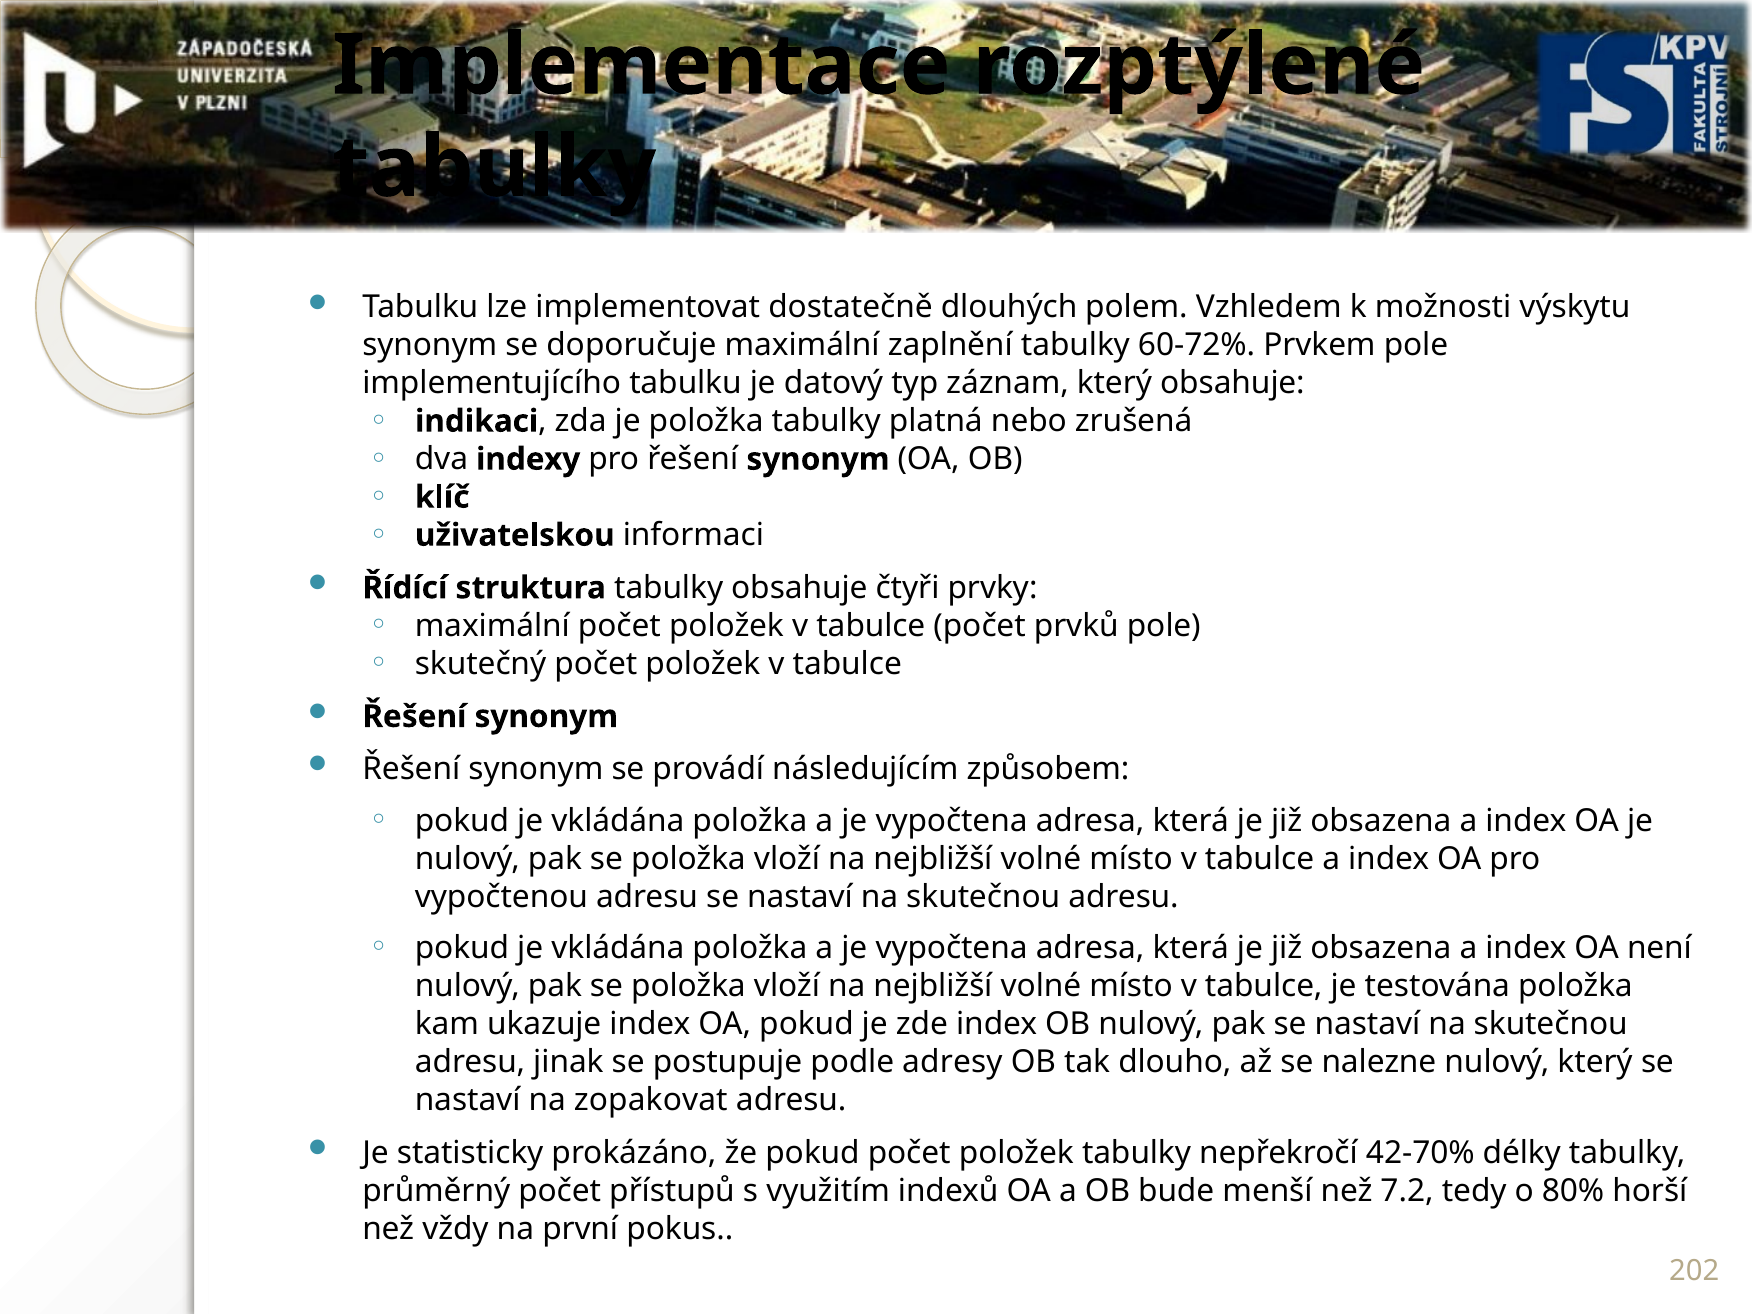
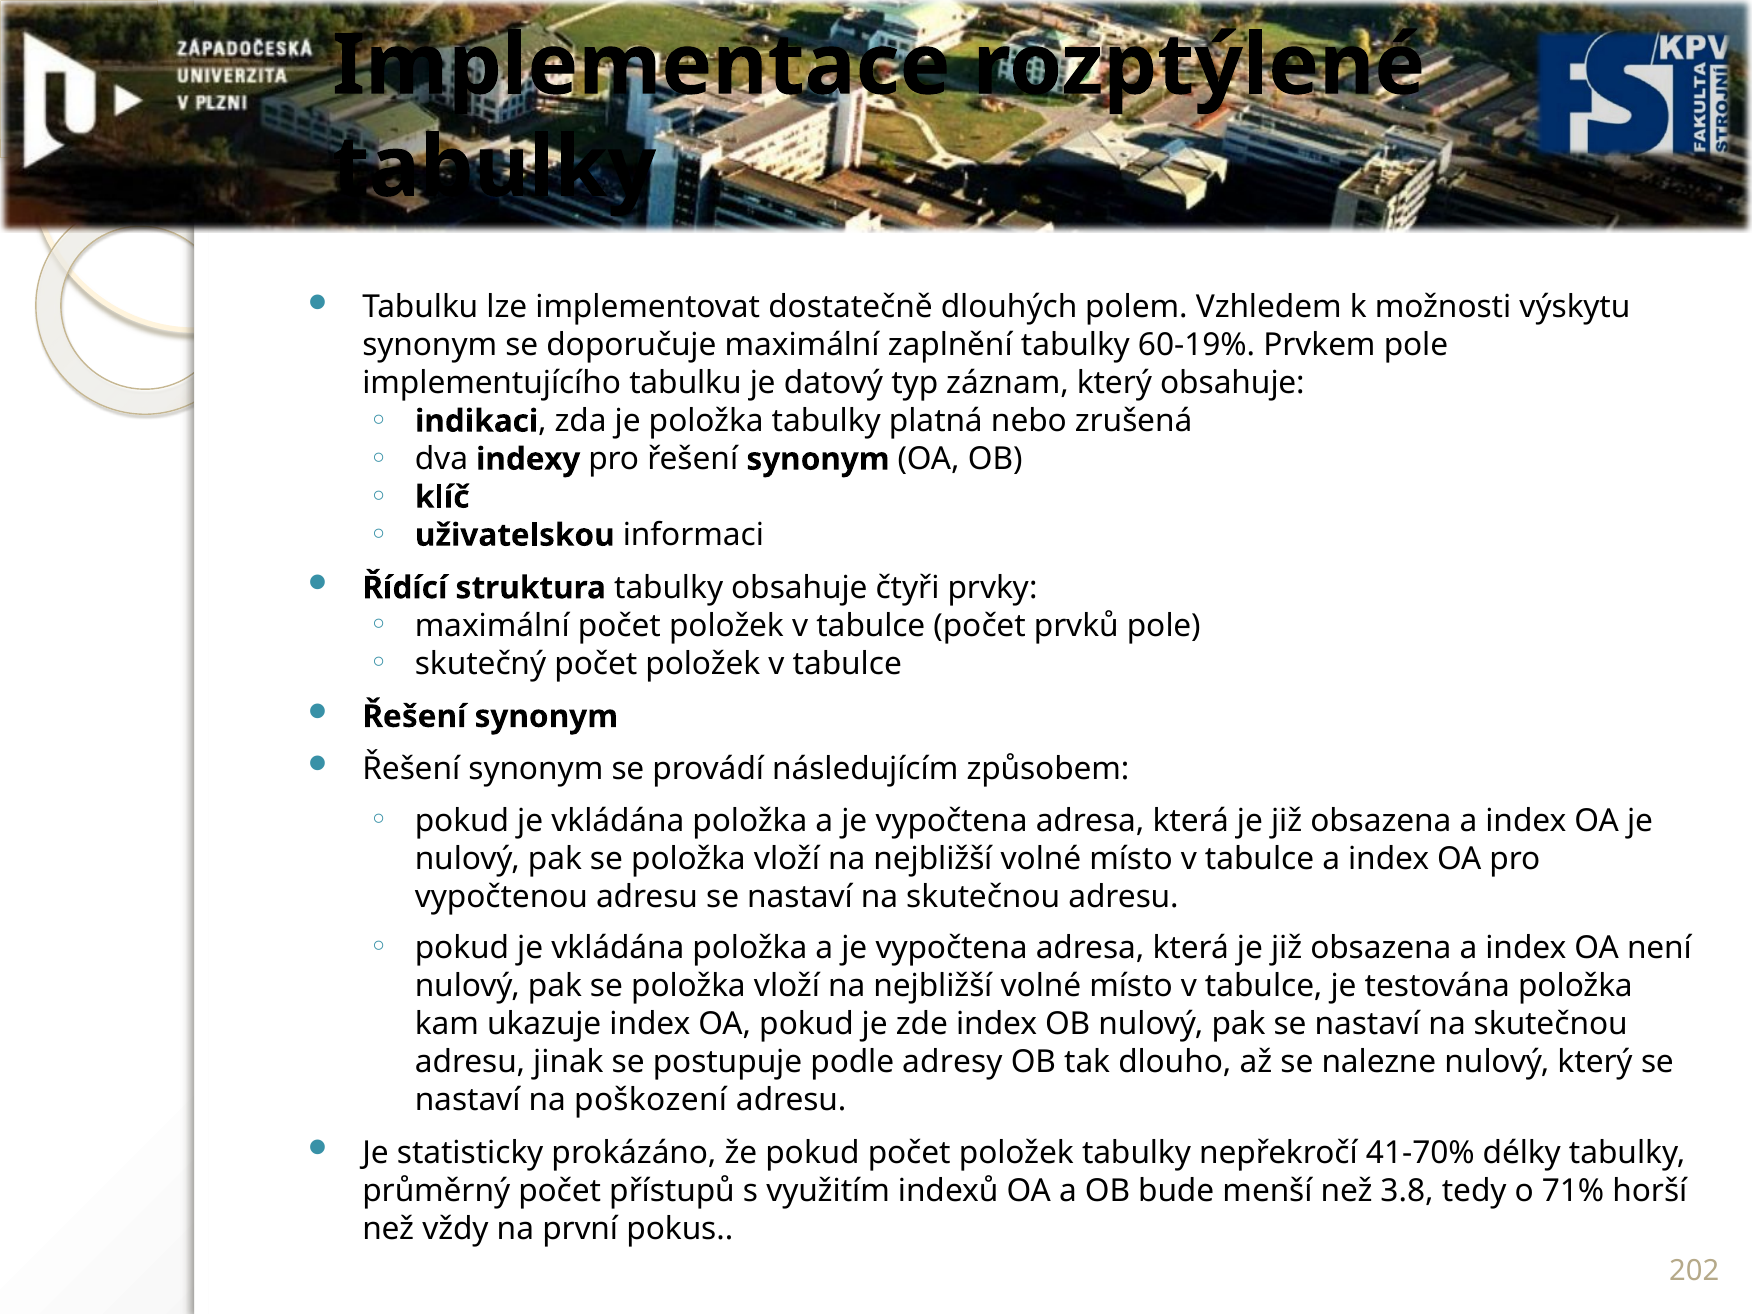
60-72%: 60-72% -> 60-19%
zopakovat: zopakovat -> poškození
42-70%: 42-70% -> 41-70%
7.2: 7.2 -> 3.8
80%: 80% -> 71%
